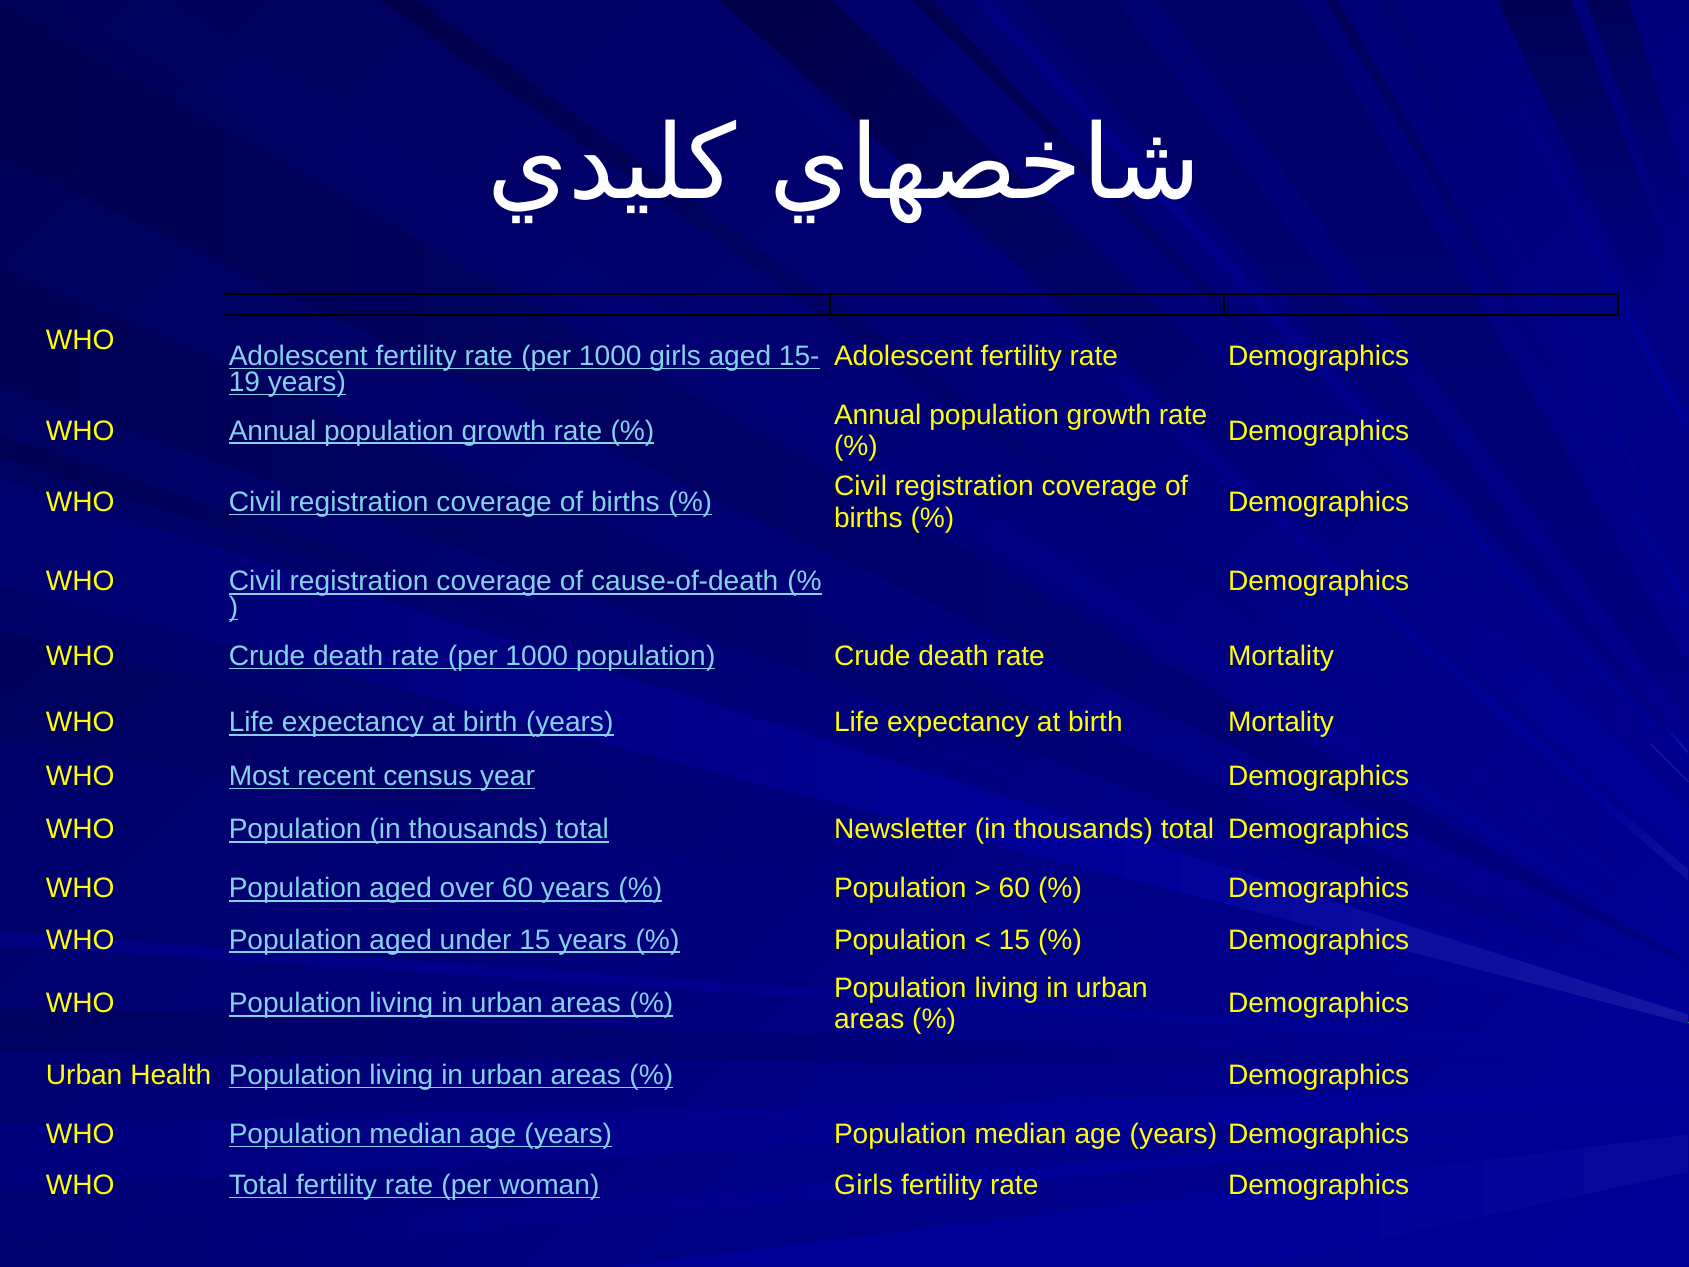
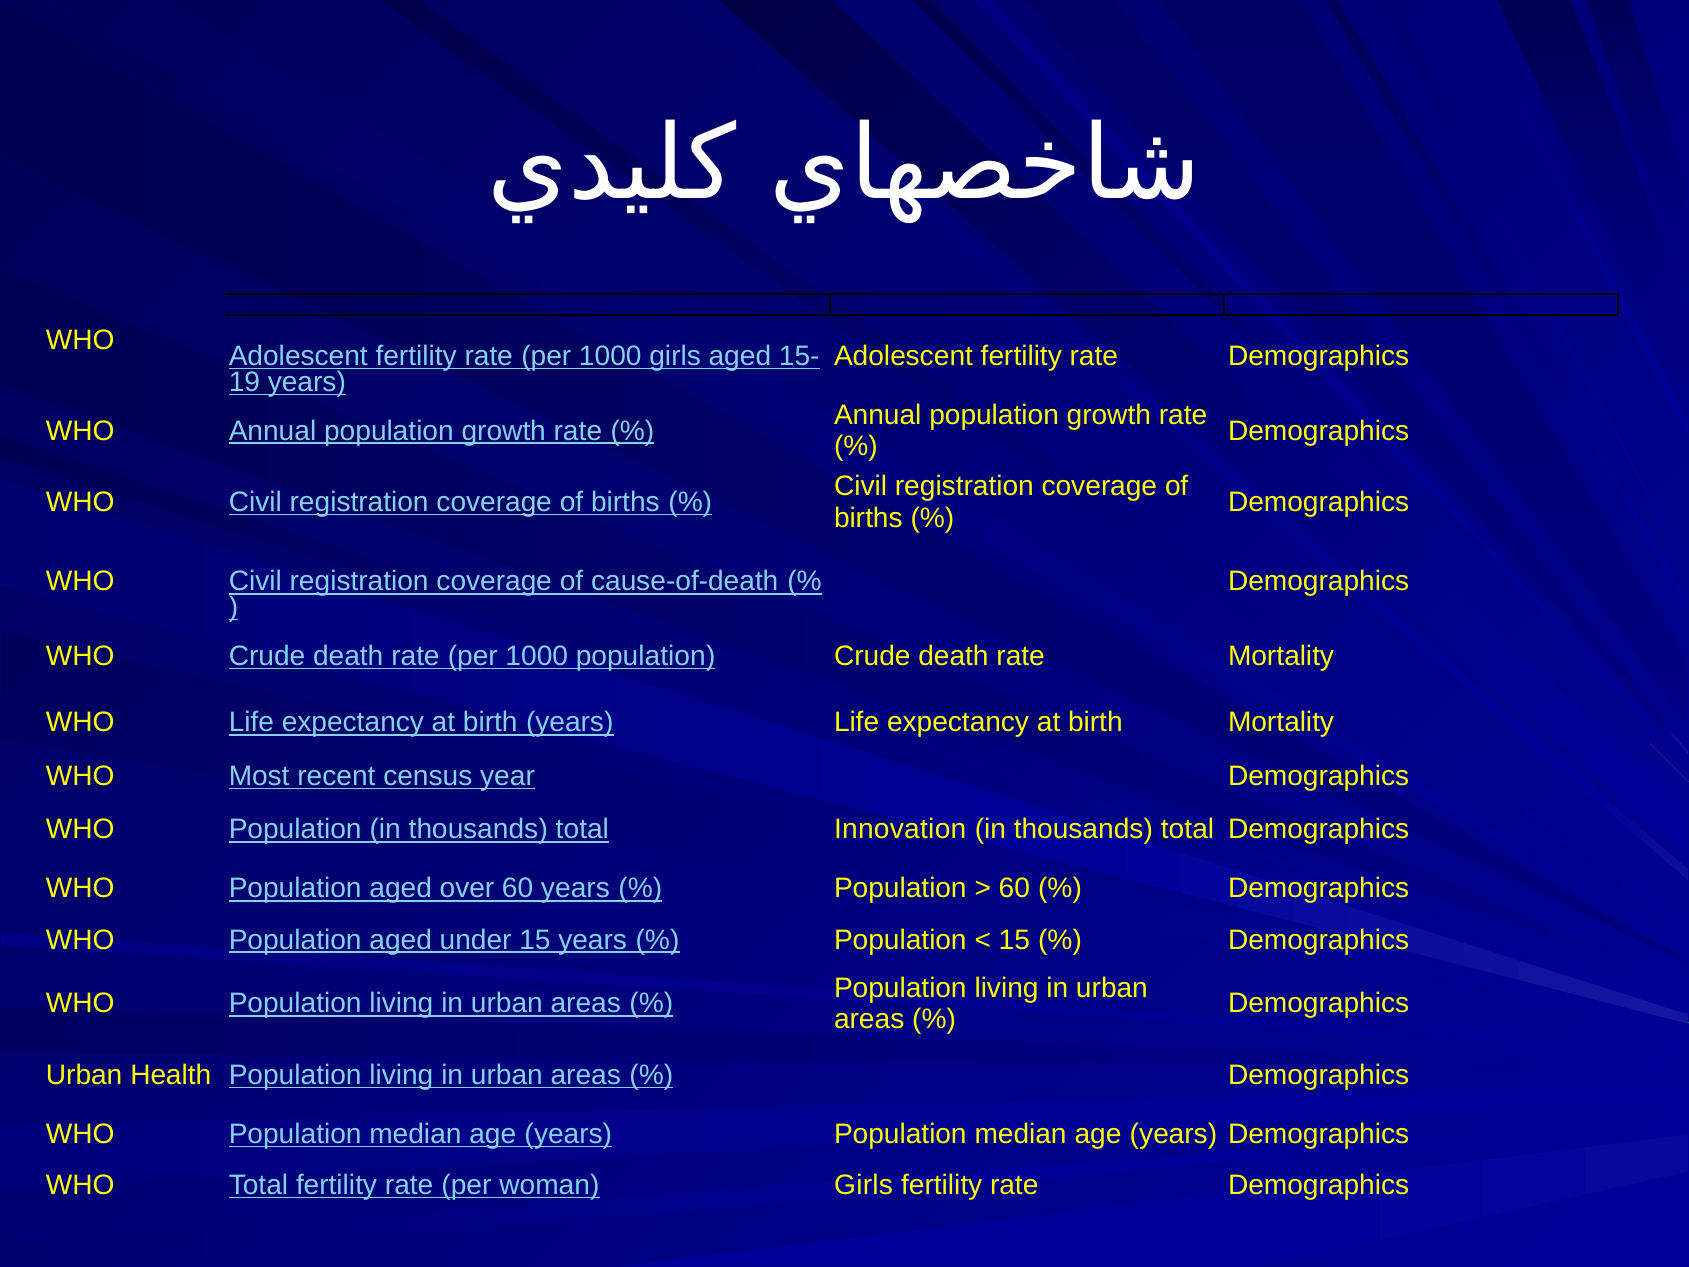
Newsletter: Newsletter -> Innovation
